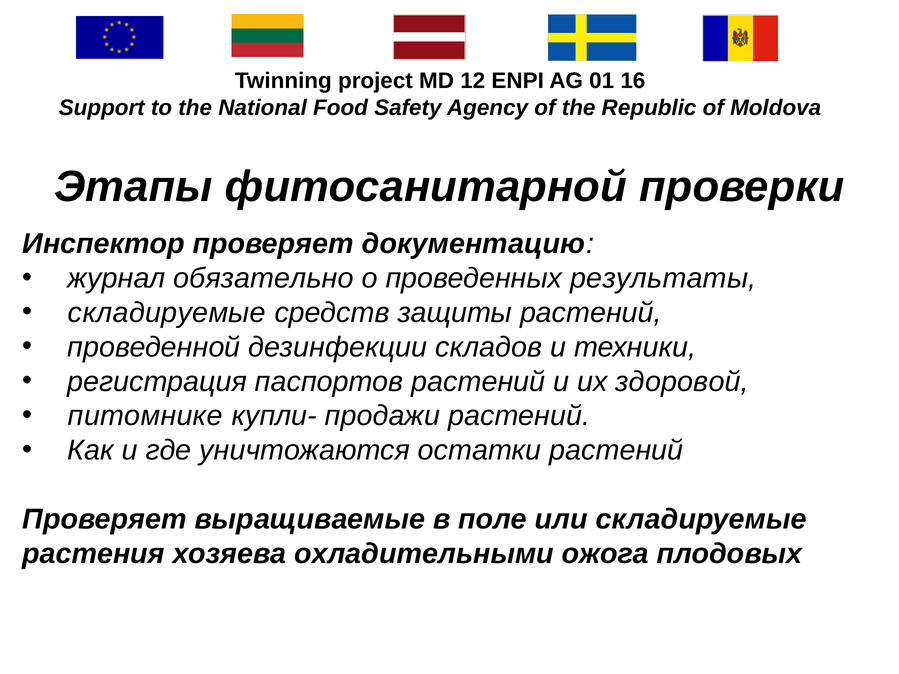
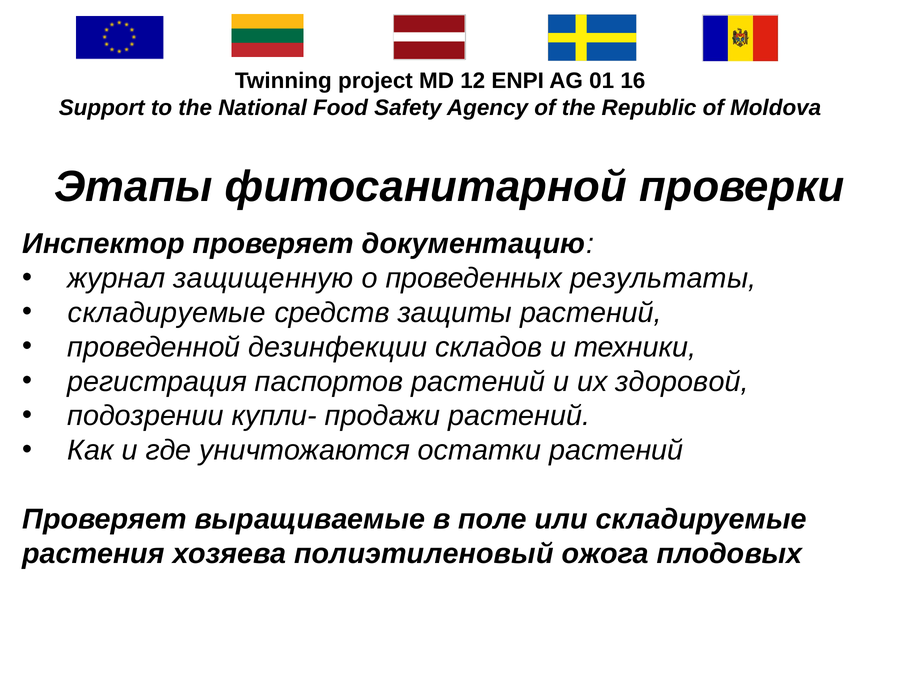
обязательно: обязательно -> защищенную
питомнике: питомнике -> подозрении
охладительными: охладительными -> полиэтиленовый
